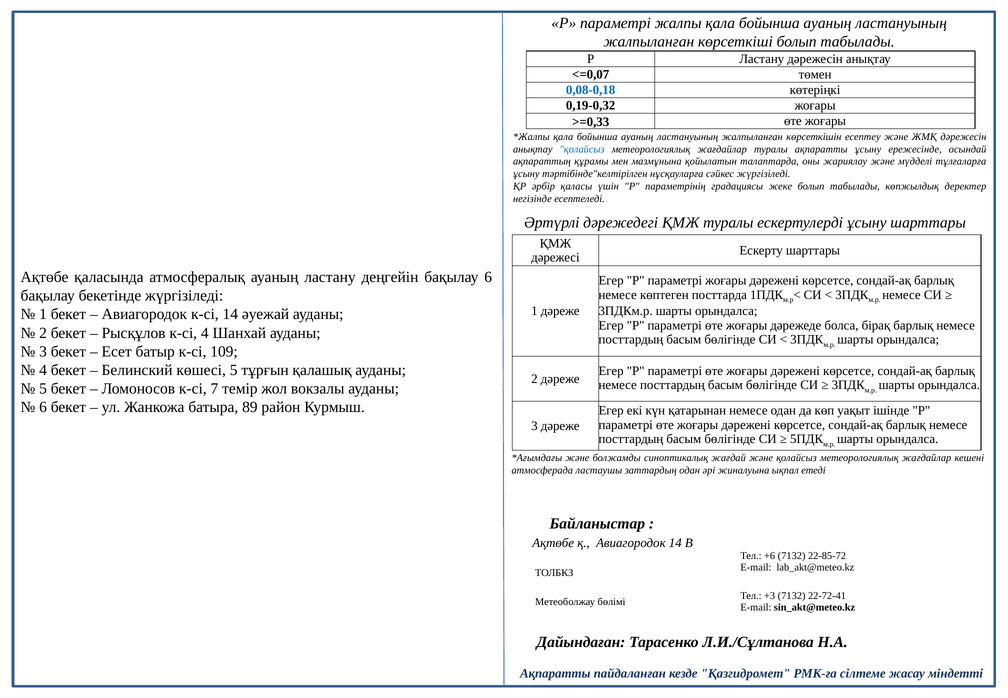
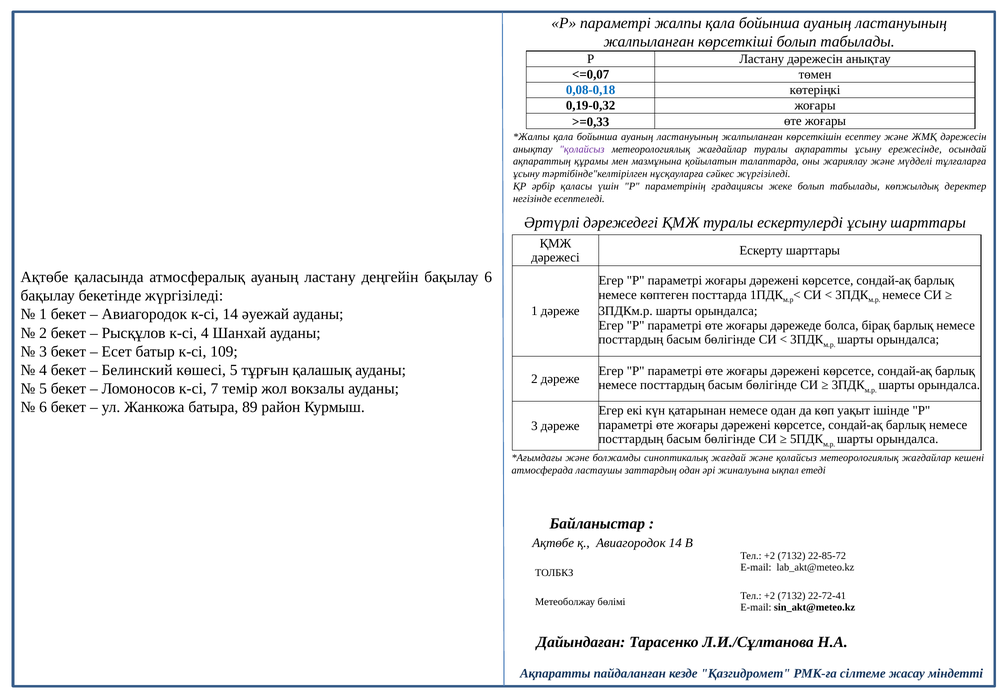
қолайсыз at (582, 149) colour: blue -> purple
+6 at (770, 556): +6 -> +2
+3 at (770, 596): +3 -> +2
